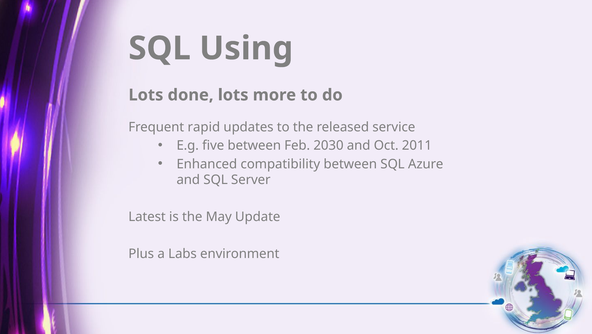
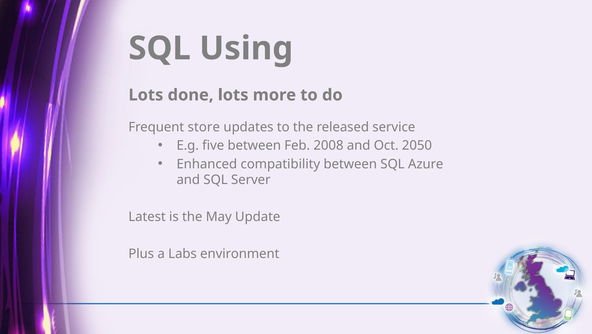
rapid: rapid -> store
2030: 2030 -> 2008
2011: 2011 -> 2050
